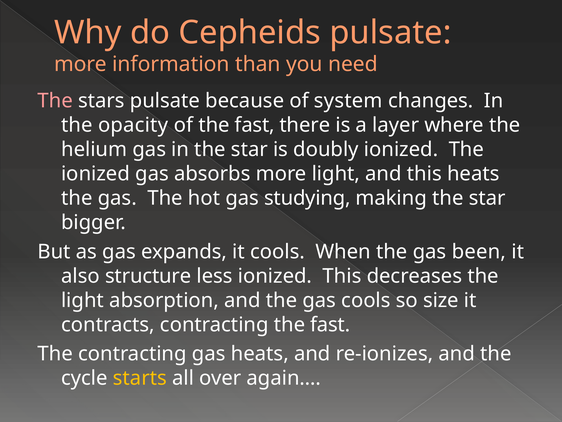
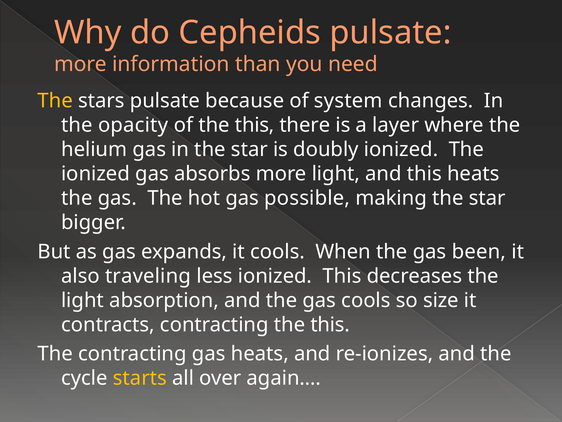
The at (55, 101) colour: pink -> yellow
of the fast: fast -> this
studying: studying -> possible
structure: structure -> traveling
contracting the fast: fast -> this
